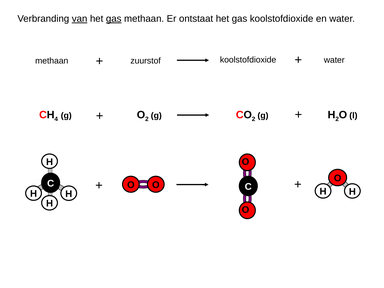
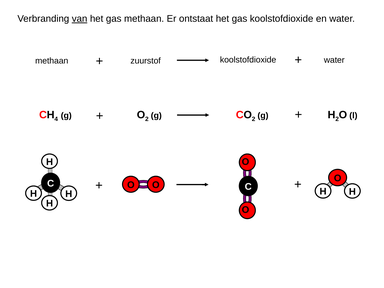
gas at (114, 19) underline: present -> none
